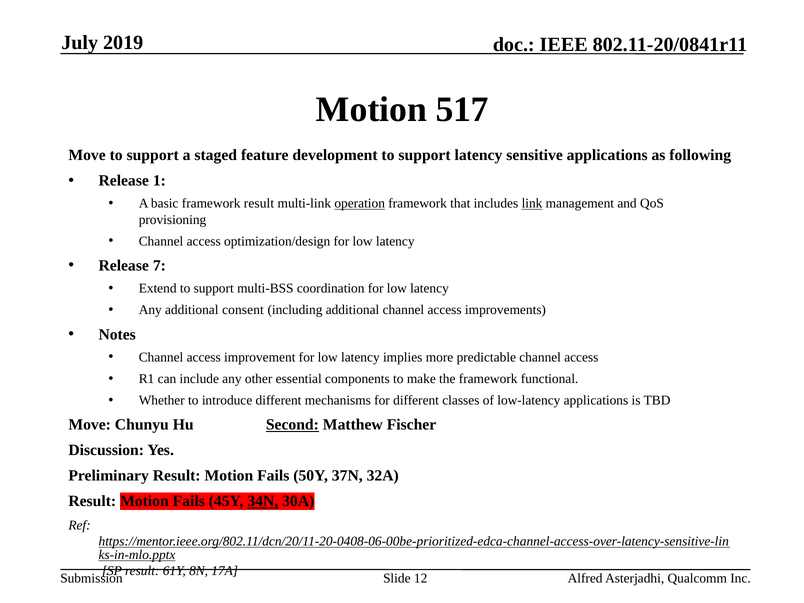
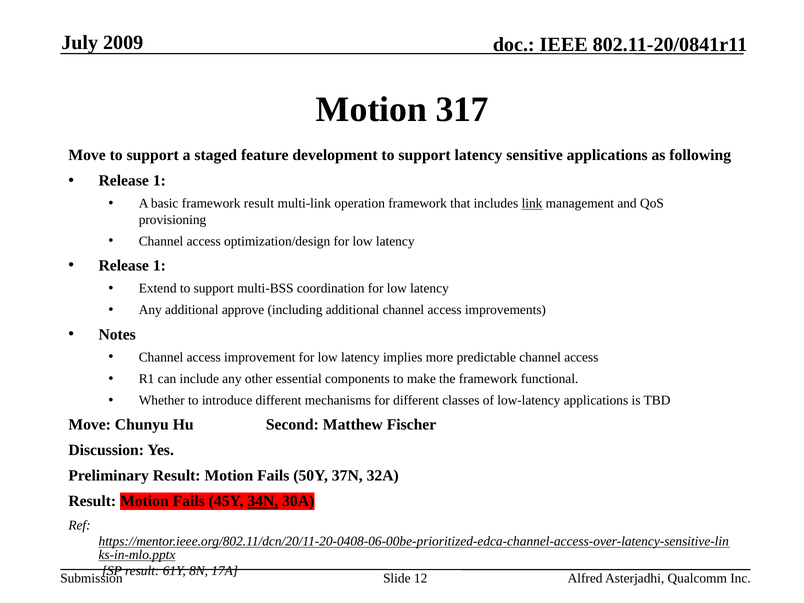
2019: 2019 -> 2009
517: 517 -> 317
operation underline: present -> none
7 at (159, 266): 7 -> 1
consent: consent -> approve
Second underline: present -> none
